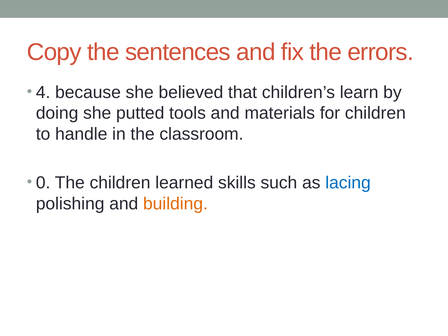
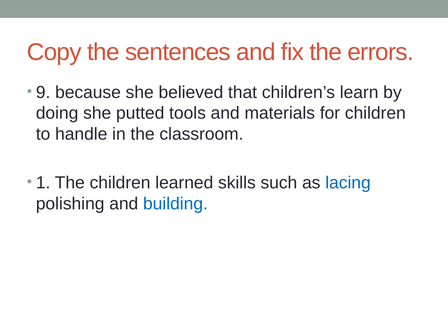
4: 4 -> 9
0: 0 -> 1
building colour: orange -> blue
